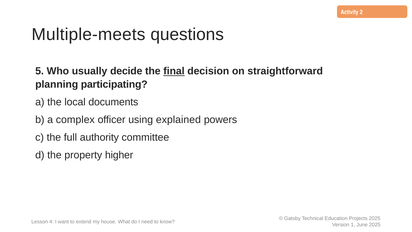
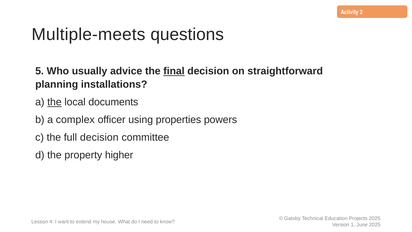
decide: decide -> advice
participating: participating -> installations
the at (54, 102) underline: none -> present
explained: explained -> properties
full authority: authority -> decision
